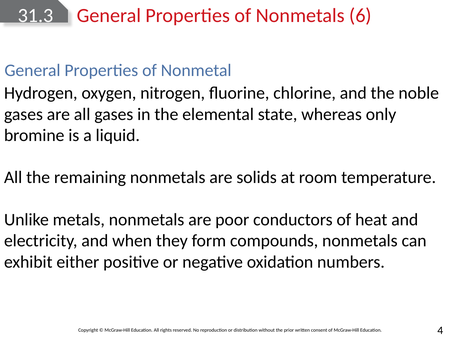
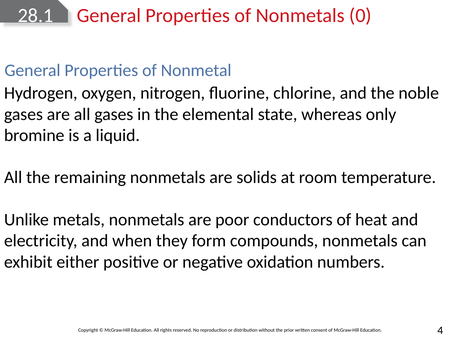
31.3: 31.3 -> 28.1
6: 6 -> 0
